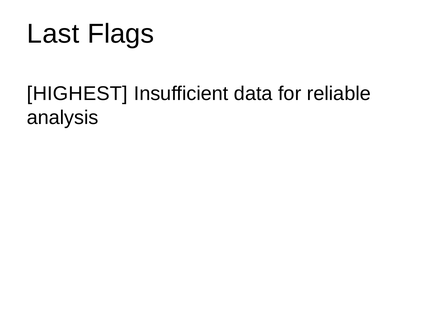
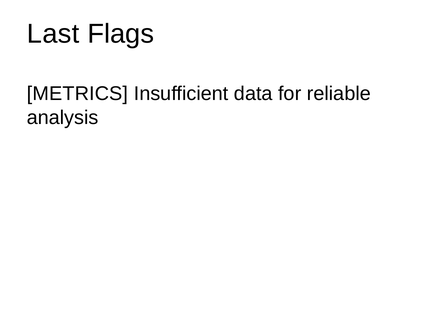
HIGHEST: HIGHEST -> METRICS
